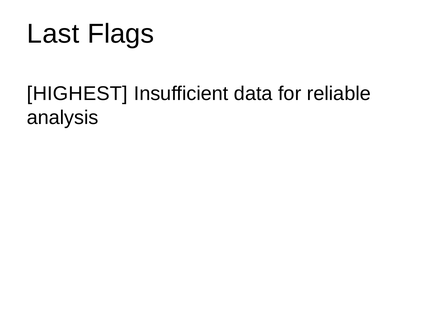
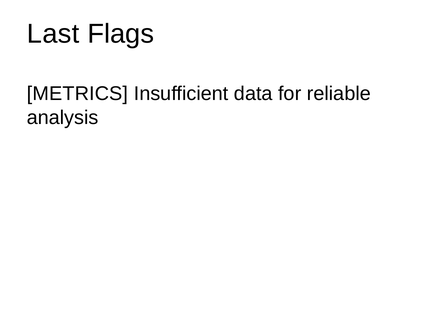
HIGHEST: HIGHEST -> METRICS
